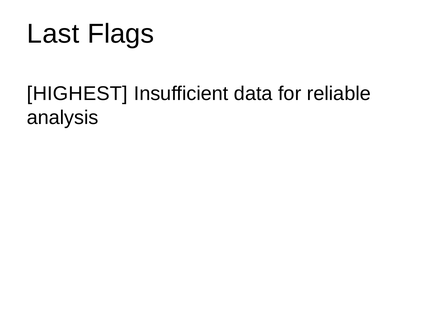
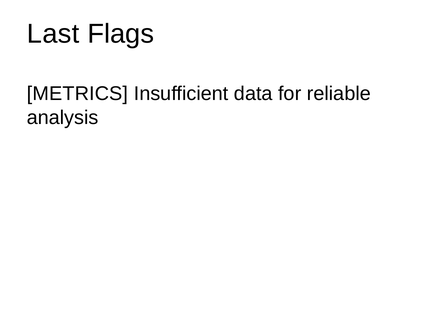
HIGHEST: HIGHEST -> METRICS
